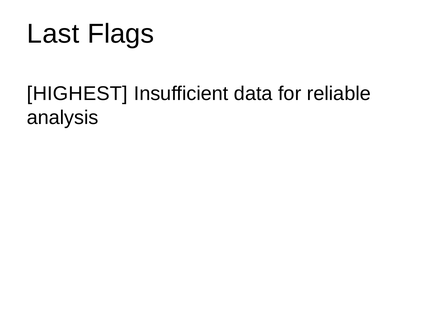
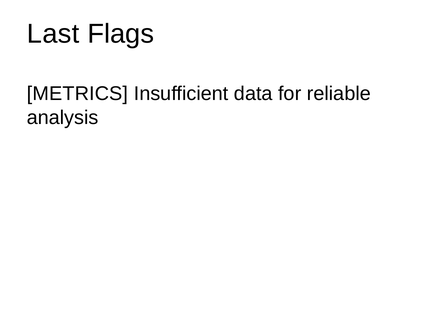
HIGHEST: HIGHEST -> METRICS
